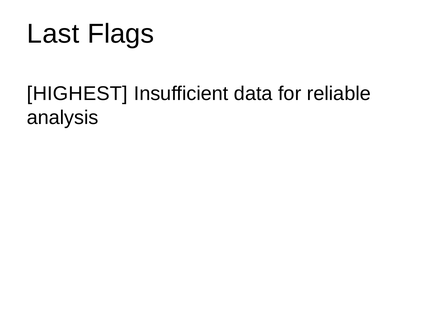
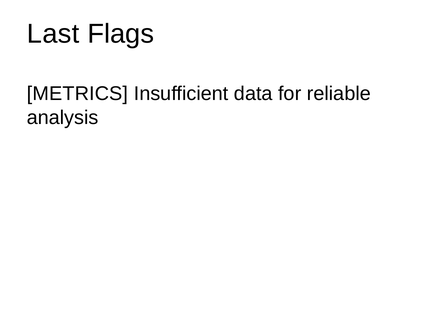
HIGHEST: HIGHEST -> METRICS
